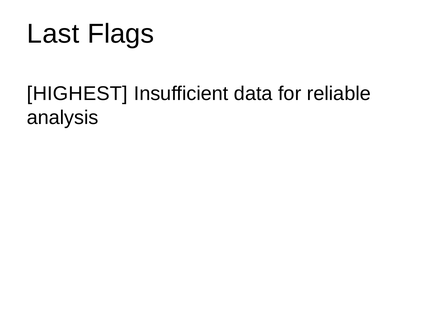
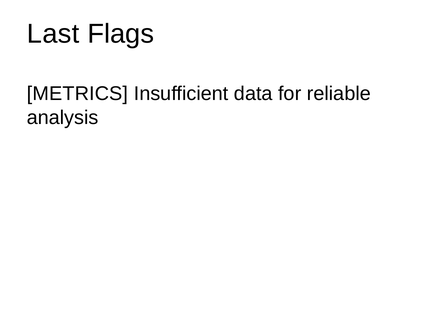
HIGHEST: HIGHEST -> METRICS
